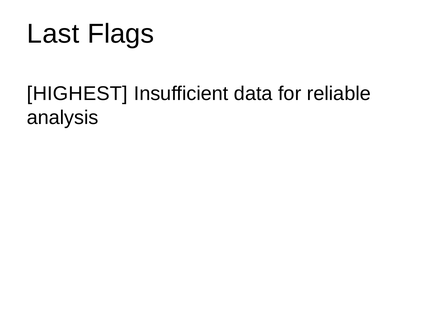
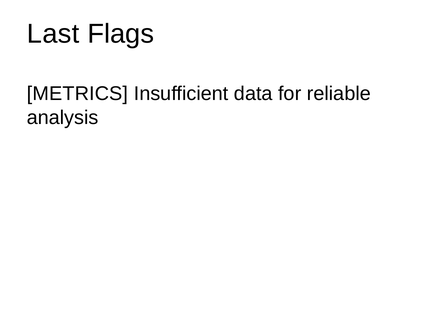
HIGHEST: HIGHEST -> METRICS
